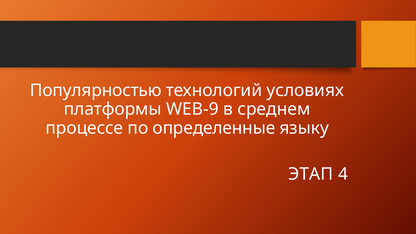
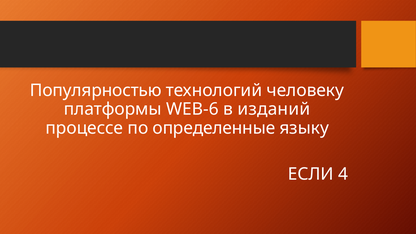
условиях: условиях -> человеку
WEB-9: WEB-9 -> WEB-6
среднем: среднем -> изданий
ЭТАП: ЭТАП -> ЕСЛИ
